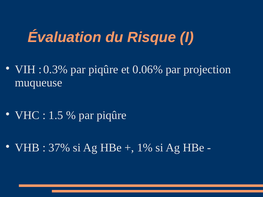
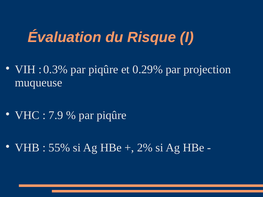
0.06%: 0.06% -> 0.29%
1.5: 1.5 -> 7.9
37%: 37% -> 55%
1%: 1% -> 2%
